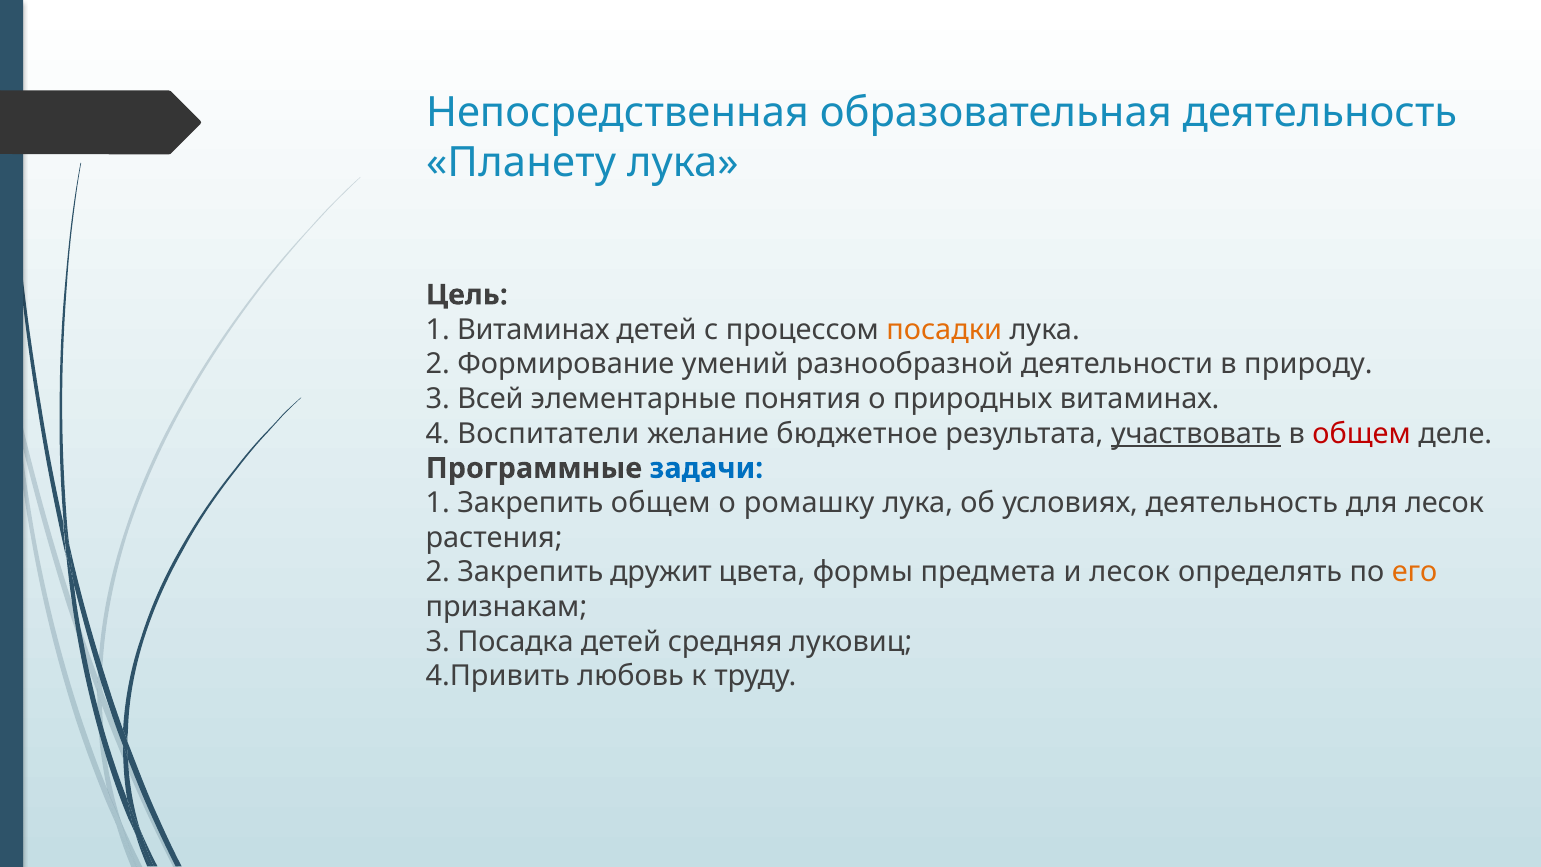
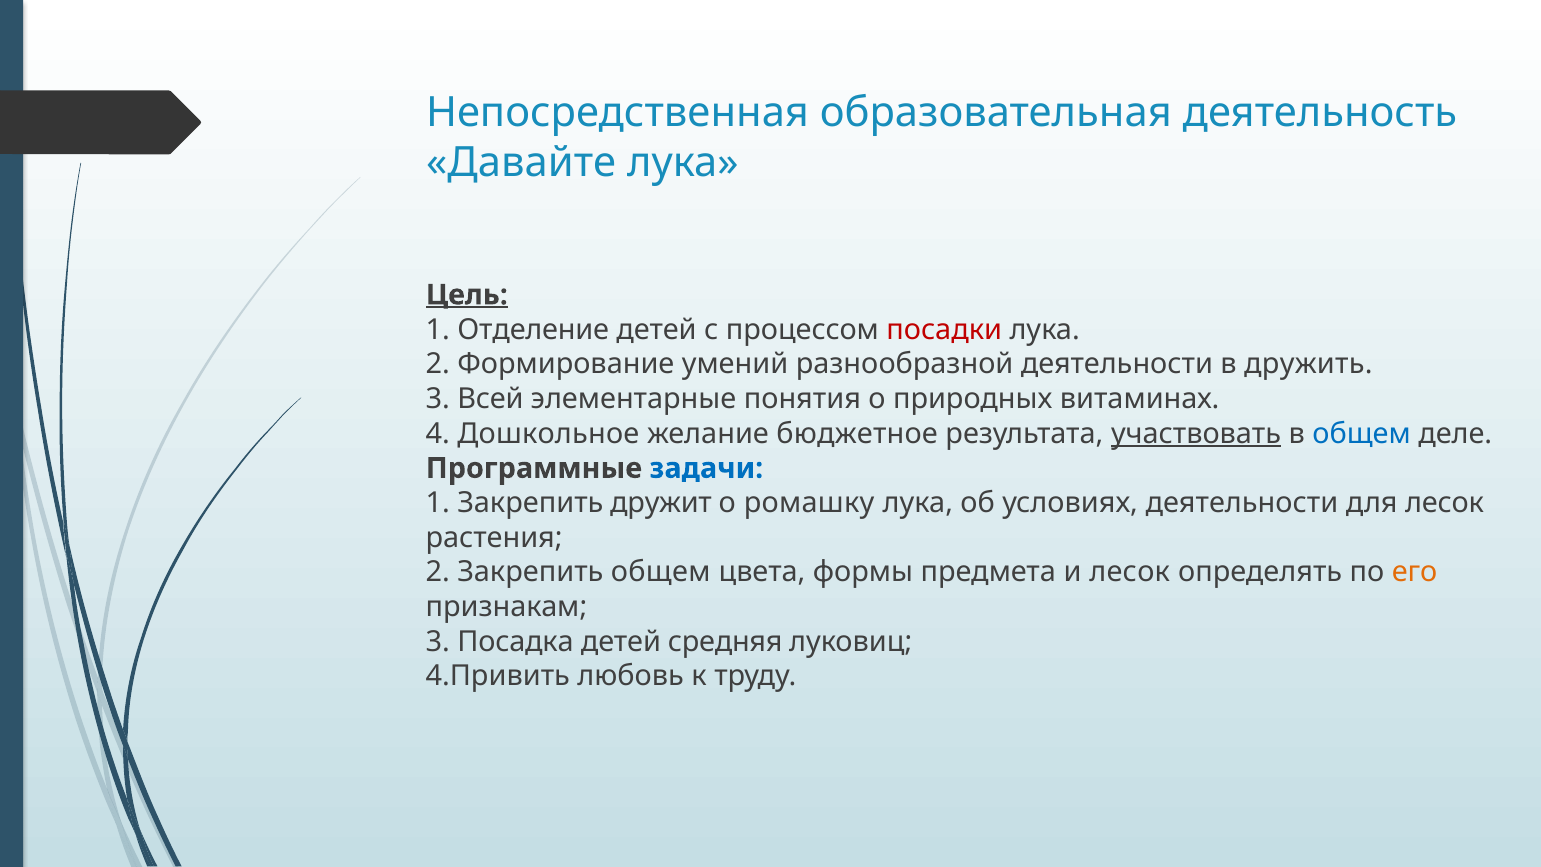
Планету: Планету -> Давайте
Цель underline: none -> present
1 Витаминах: Витаминах -> Отделение
посадки colour: orange -> red
природу: природу -> дружить
Воспитатели: Воспитатели -> Дошкольное
общем at (1362, 434) colour: red -> blue
Закрепить общем: общем -> дружит
условиях деятельность: деятельность -> деятельности
Закрепить дружит: дружит -> общем
